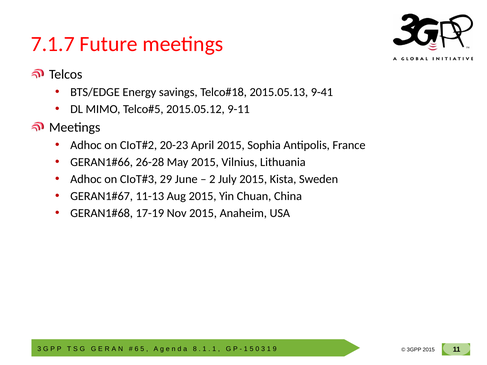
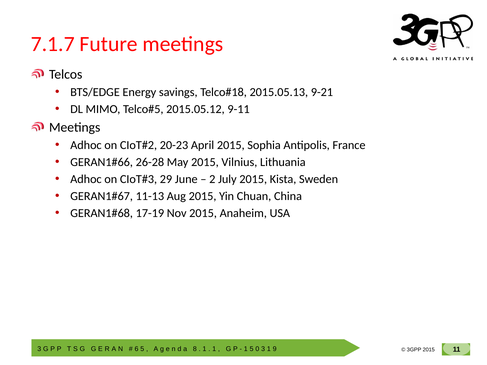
9-41: 9-41 -> 9-21
